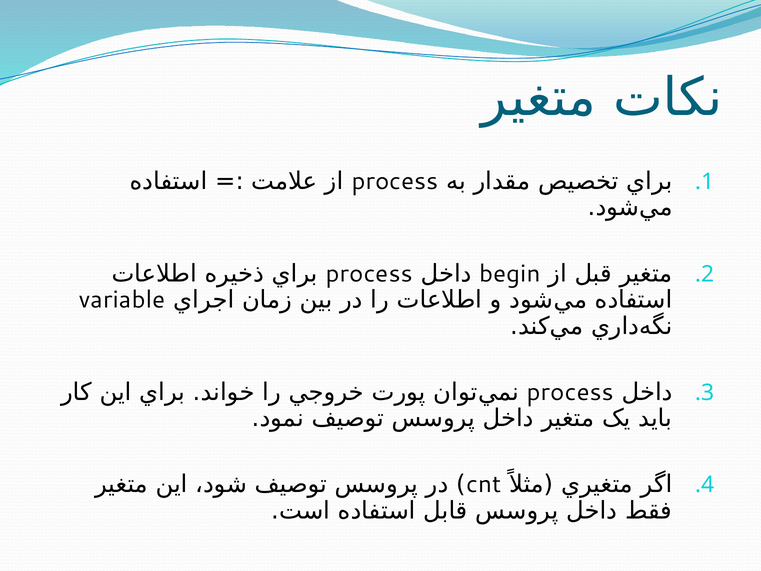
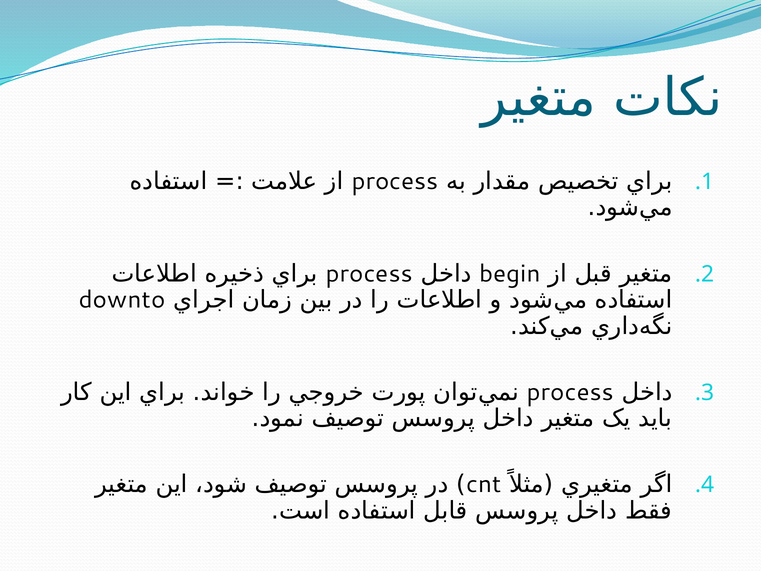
variable: variable -> downto
